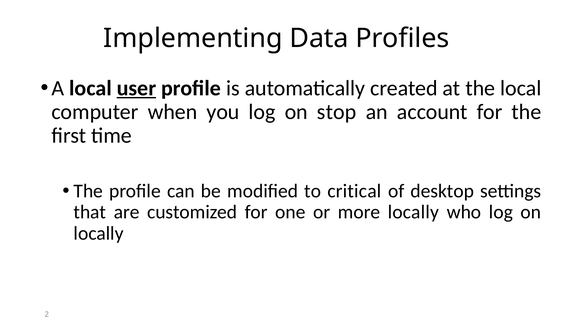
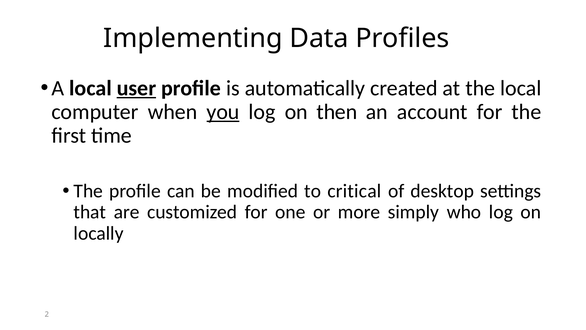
you underline: none -> present
stop: stop -> then
more locally: locally -> simply
